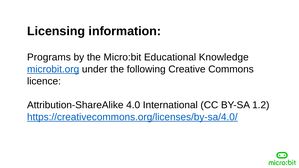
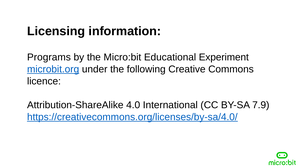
Knowledge: Knowledge -> Experiment
1.2: 1.2 -> 7.9
